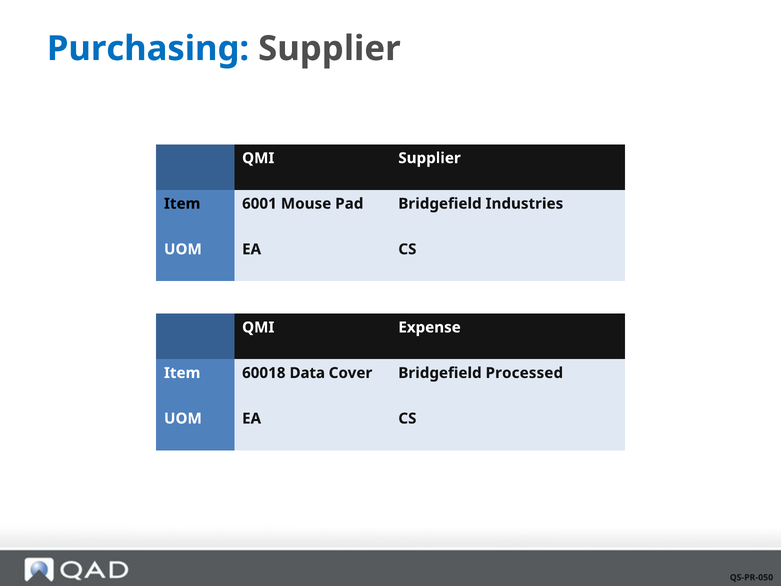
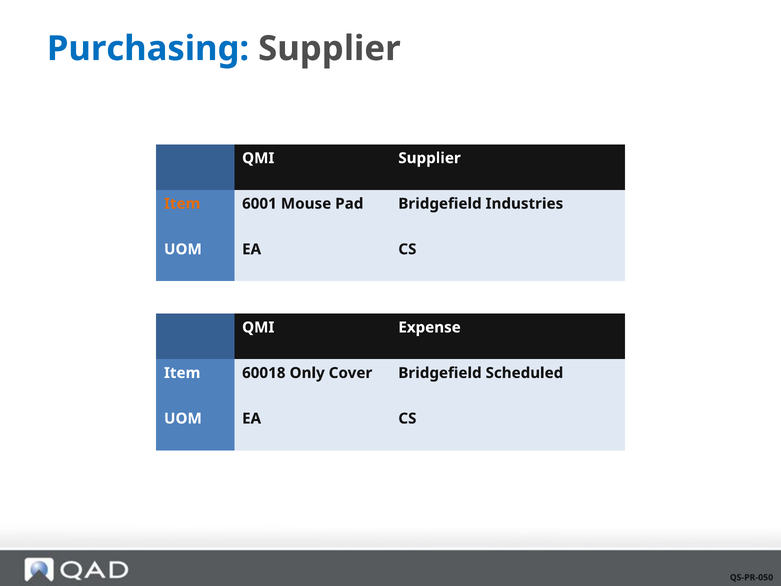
Item at (182, 204) colour: black -> orange
Data: Data -> Only
Processed: Processed -> Scheduled
